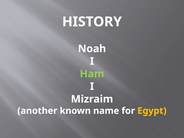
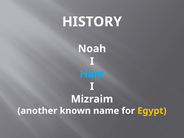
Ham colour: light green -> light blue
